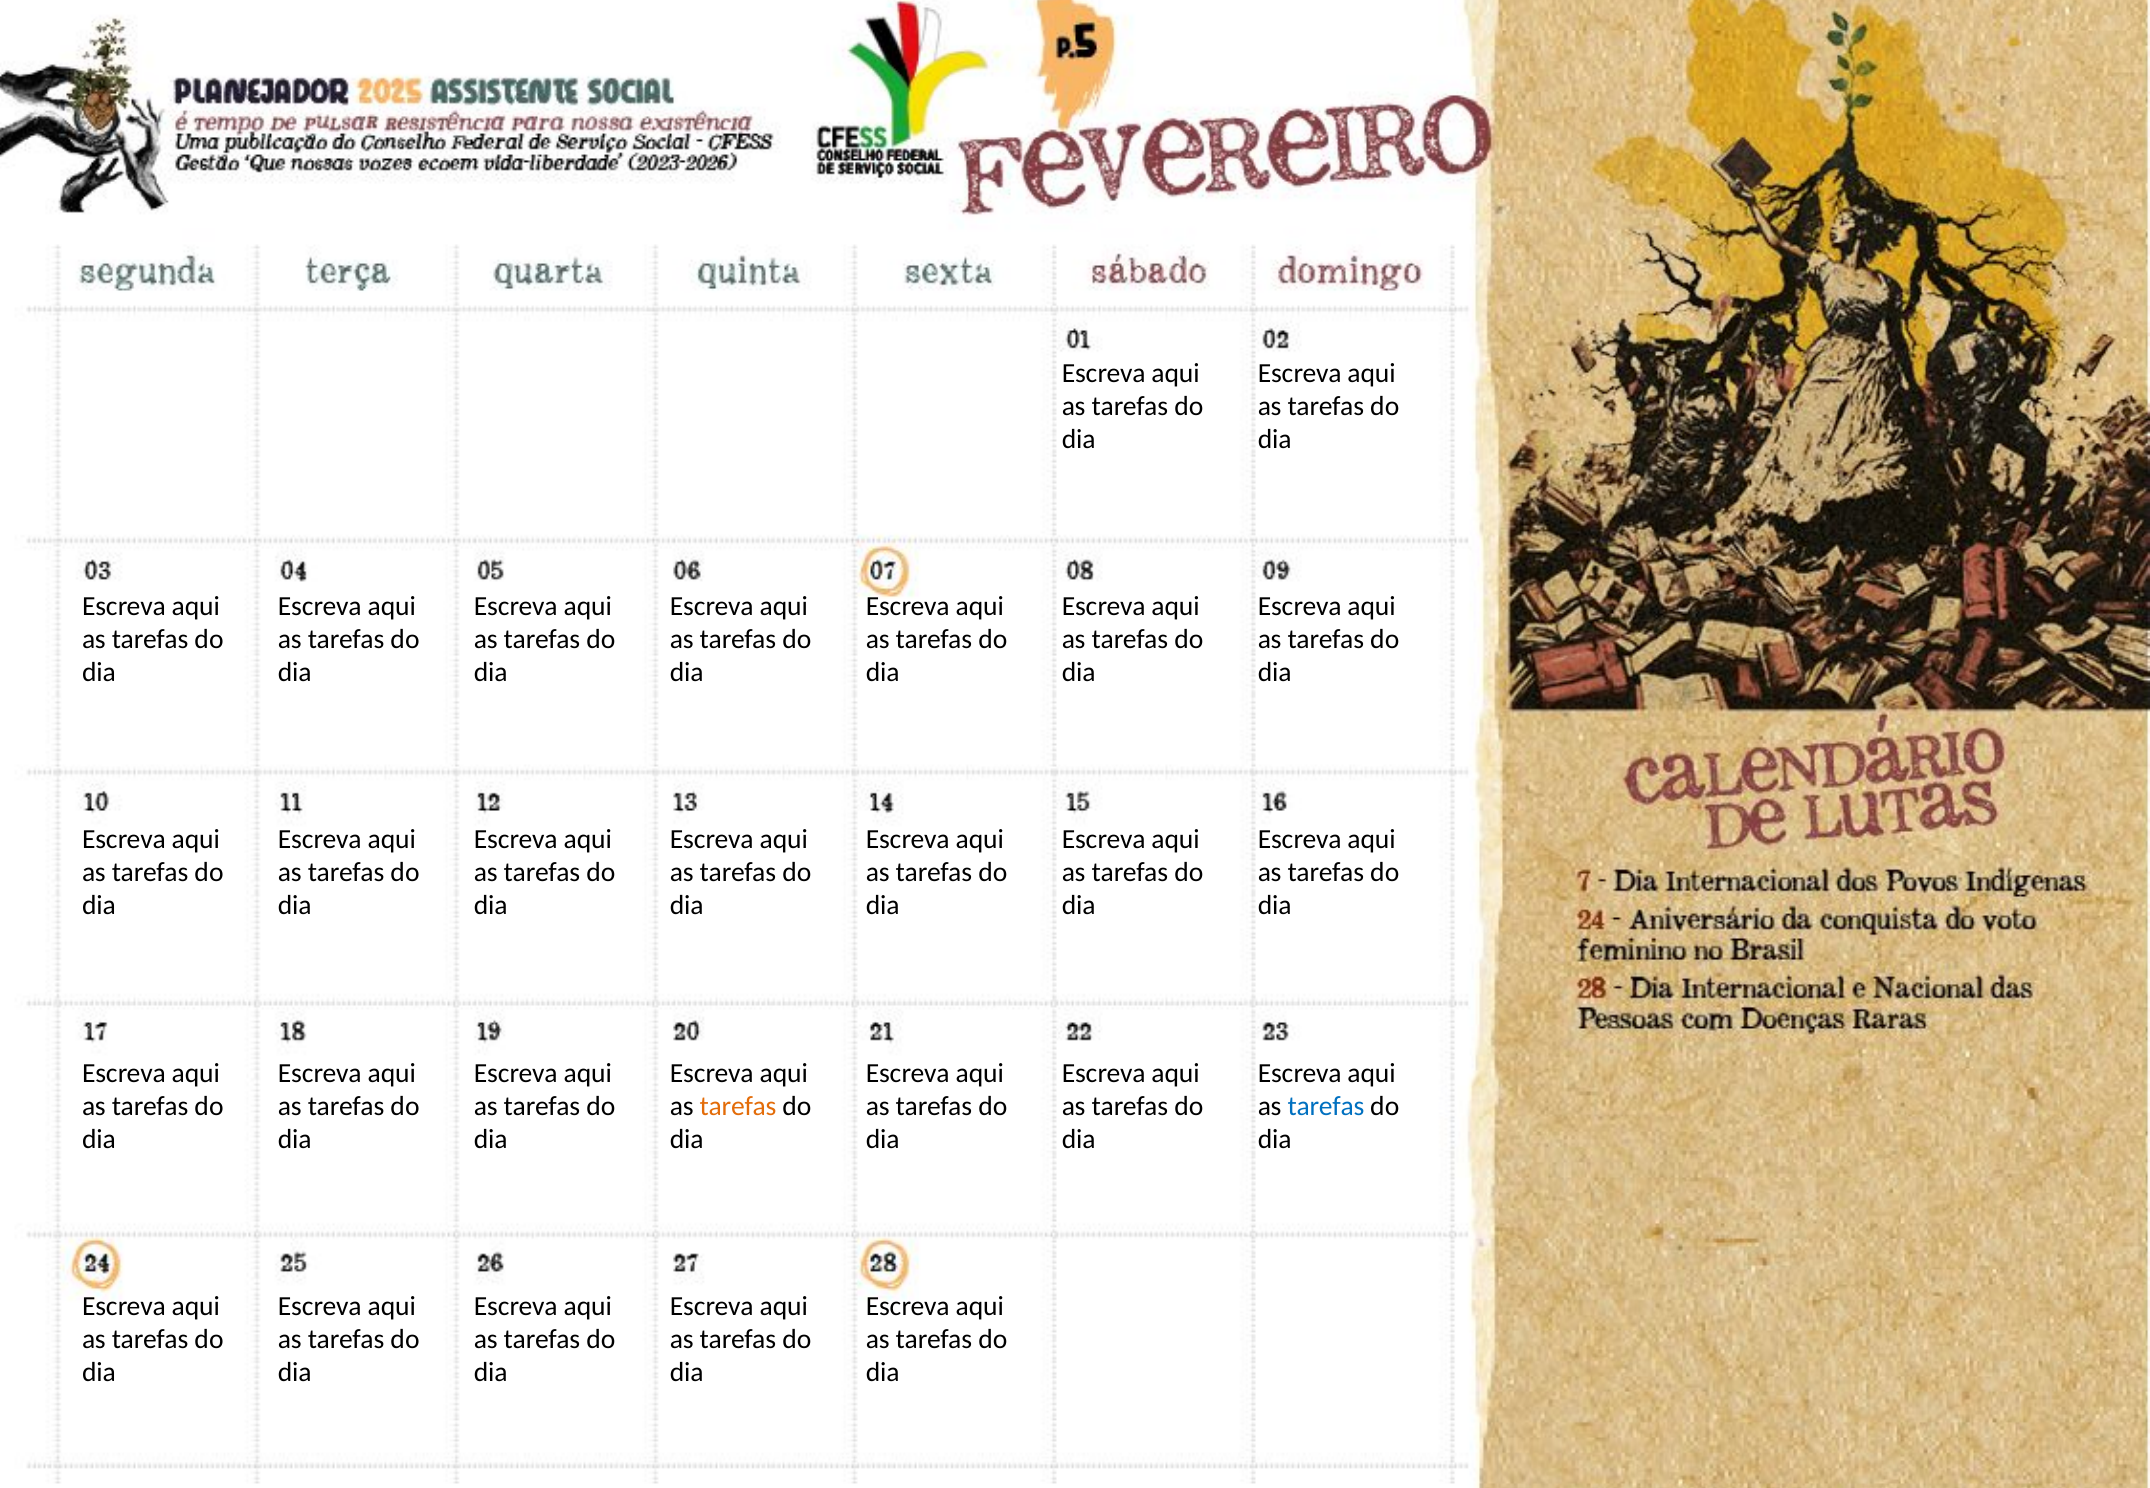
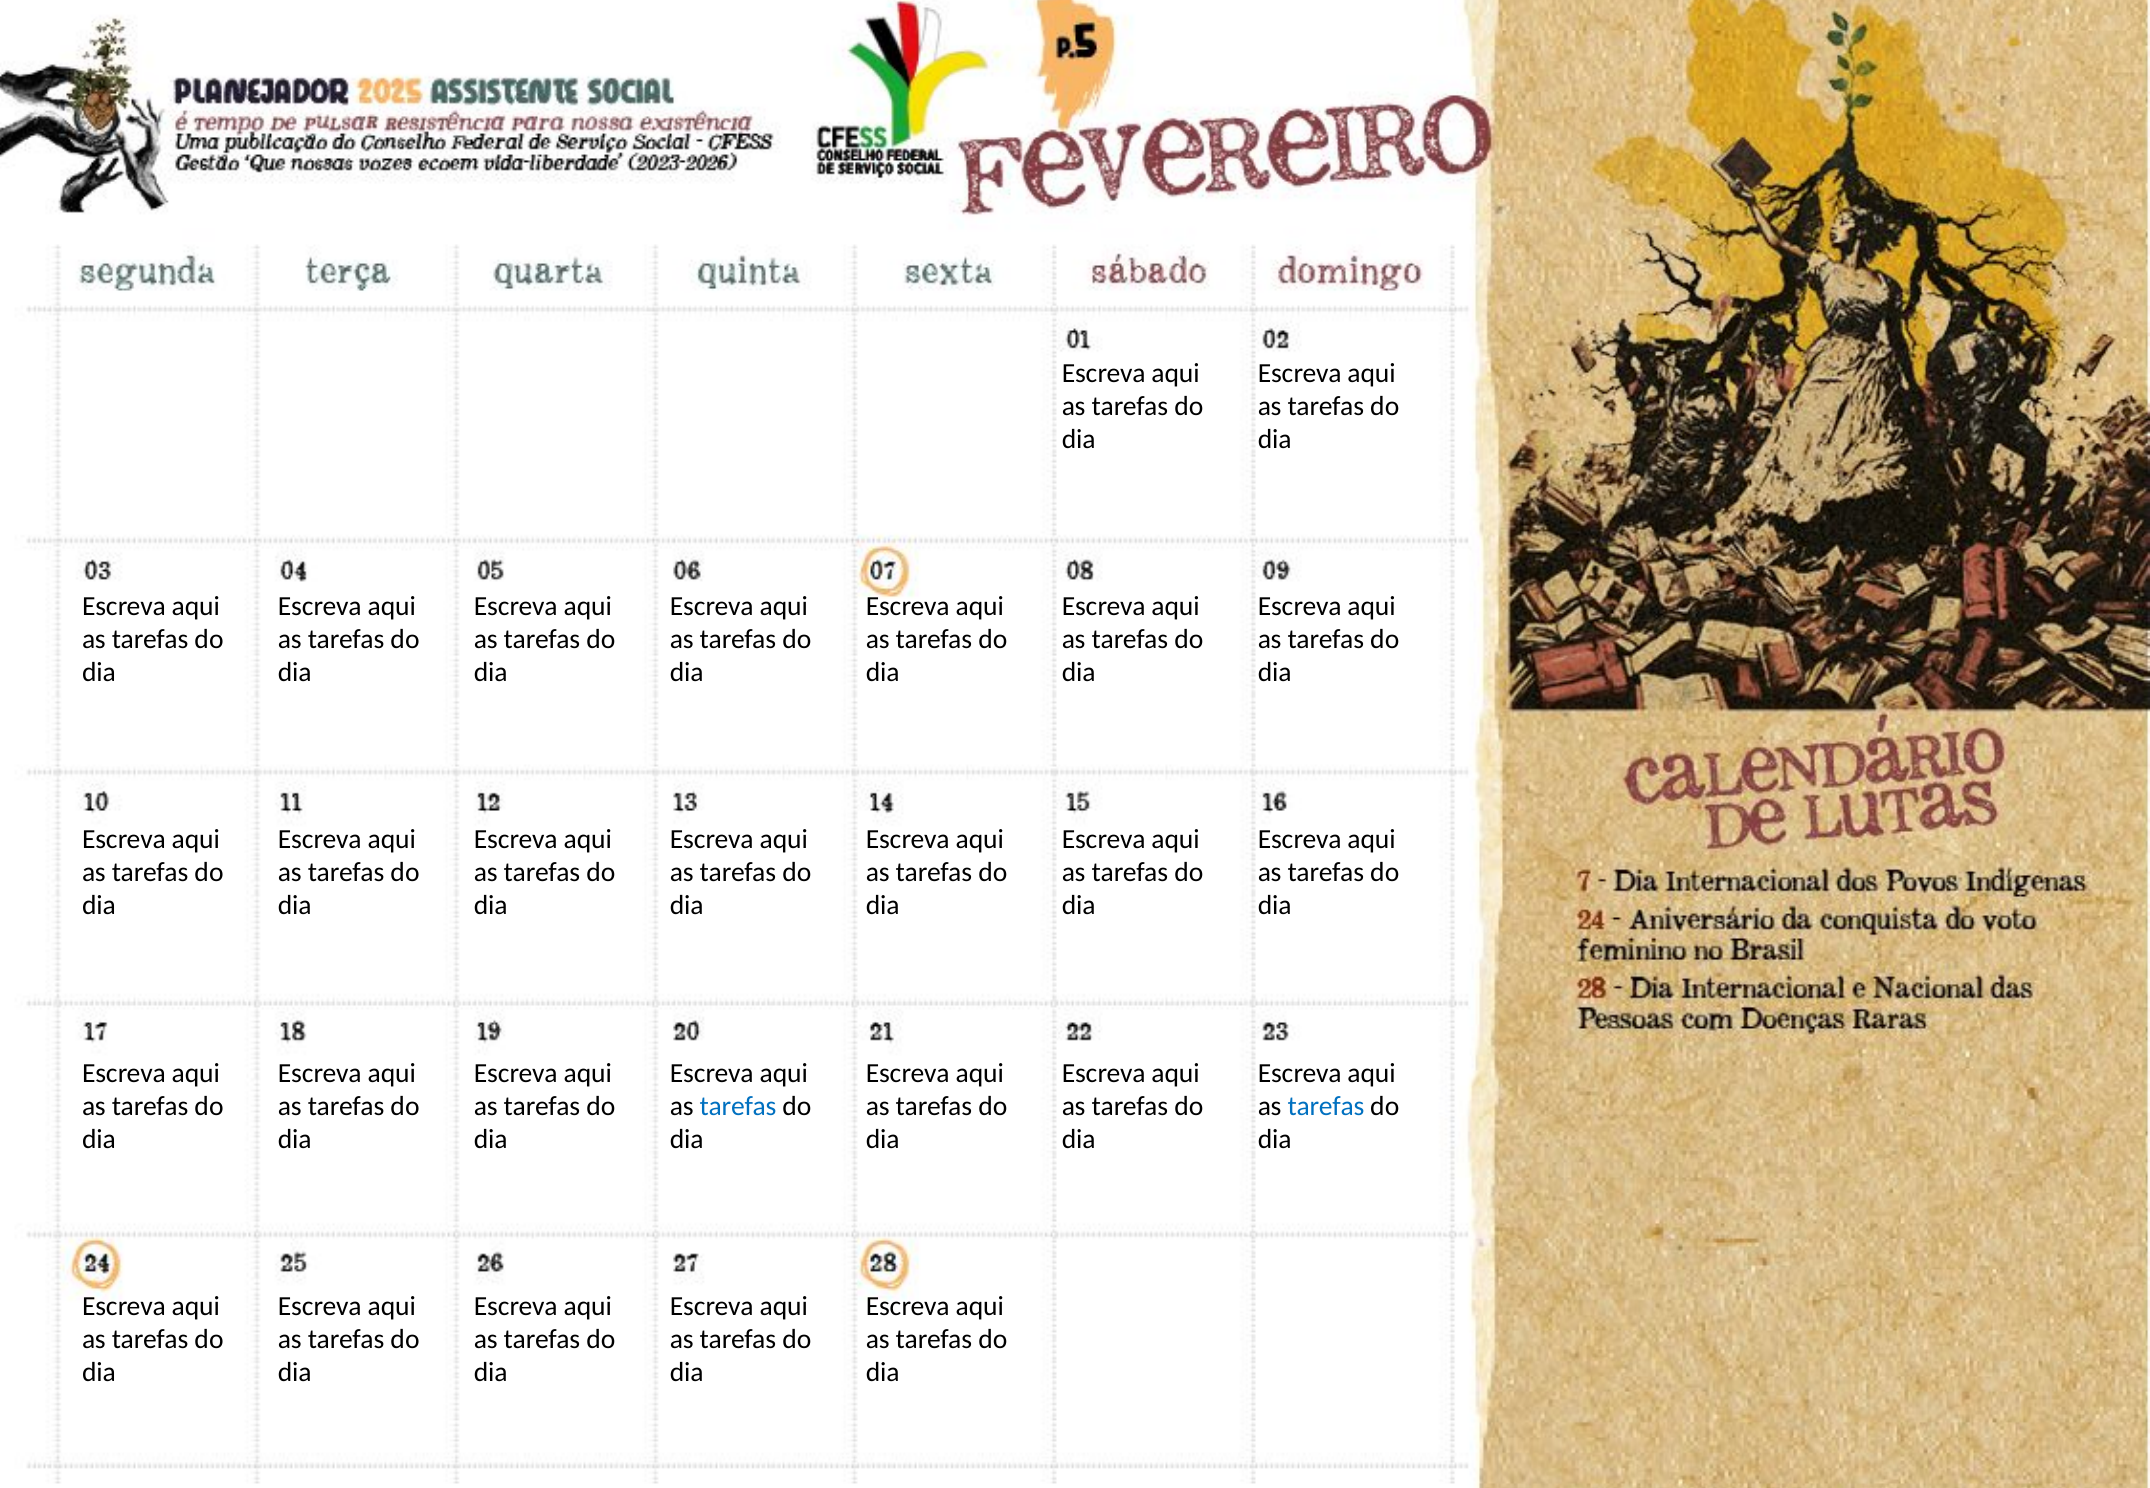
tarefas at (738, 1106) colour: orange -> blue
